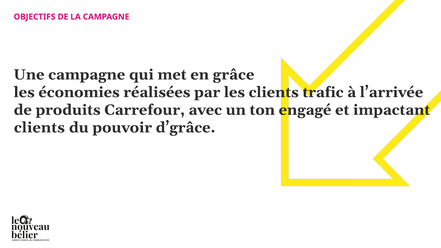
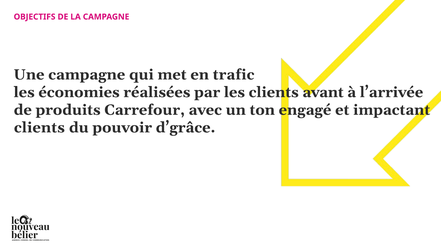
grâce: grâce -> trafic
trafic: trafic -> avant
